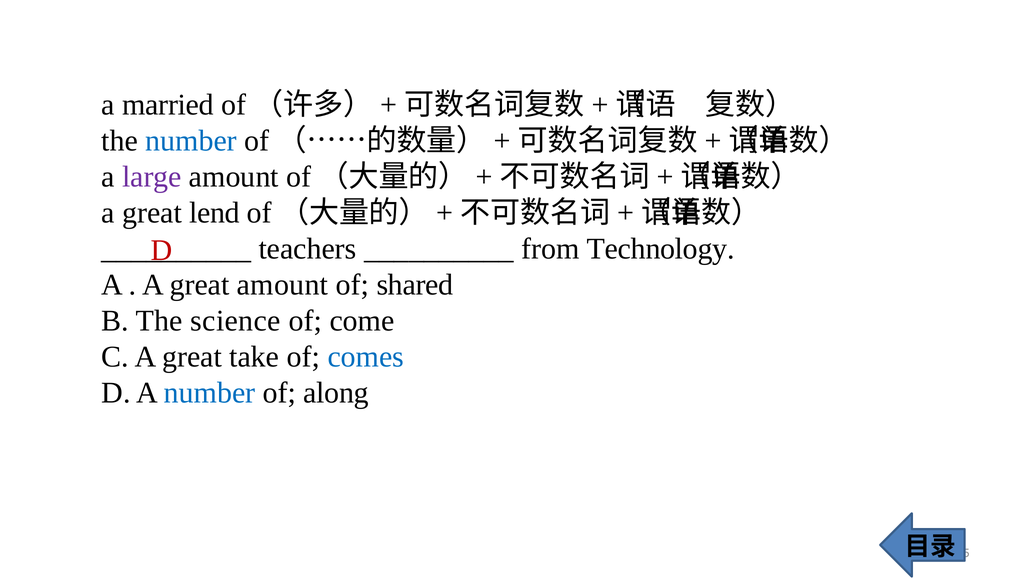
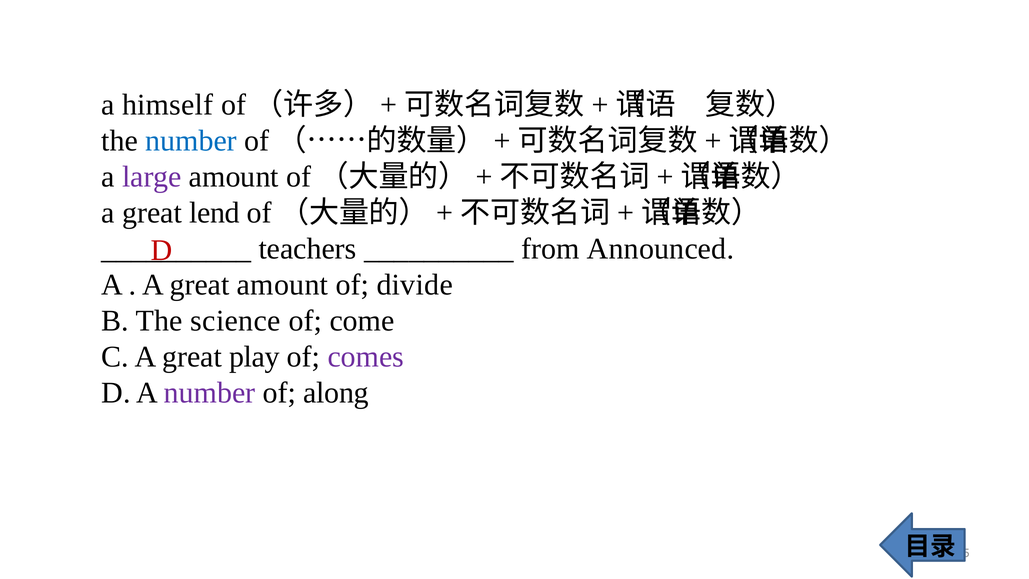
married: married -> himself
Technology: Technology -> Announced
shared: shared -> divide
take: take -> play
comes colour: blue -> purple
number at (210, 393) colour: blue -> purple
